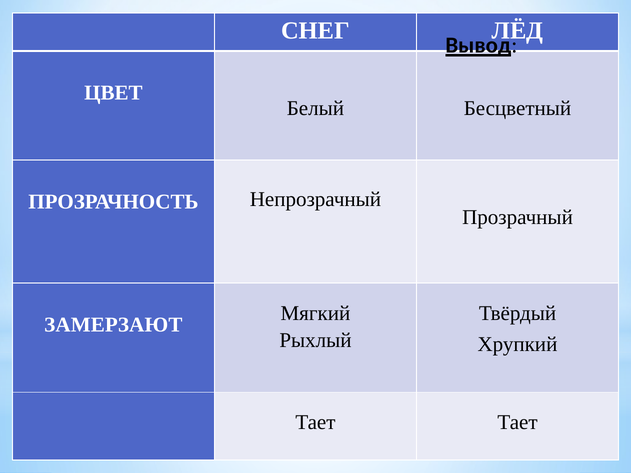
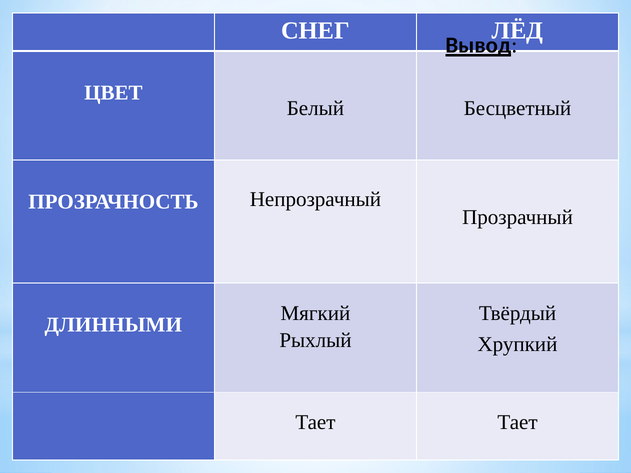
ЗАМЕРЗАЮТ: ЗАМЕРЗАЮТ -> ДЛИННЫМИ
